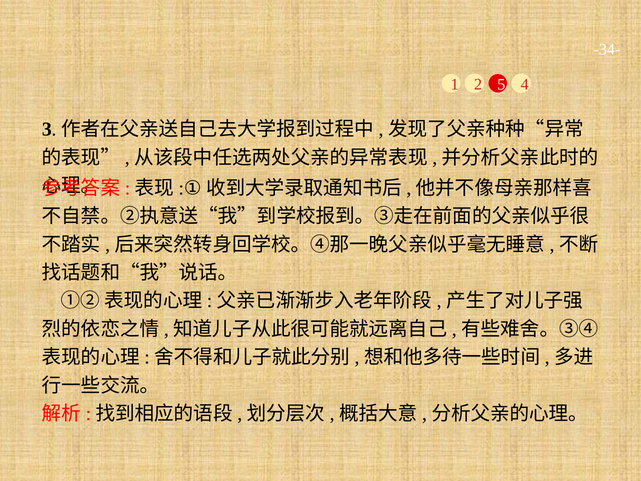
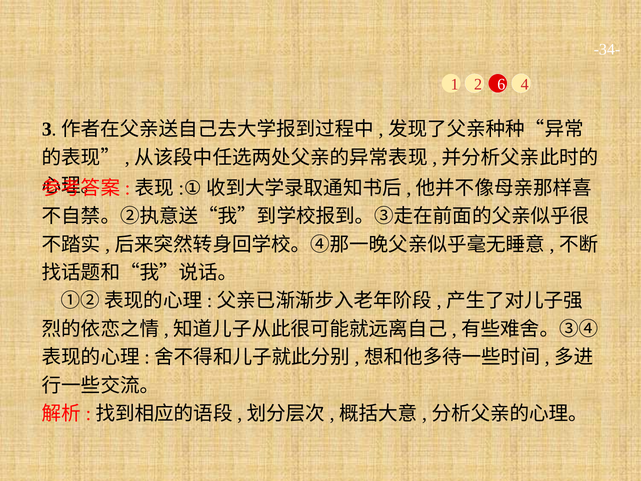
5: 5 -> 6
